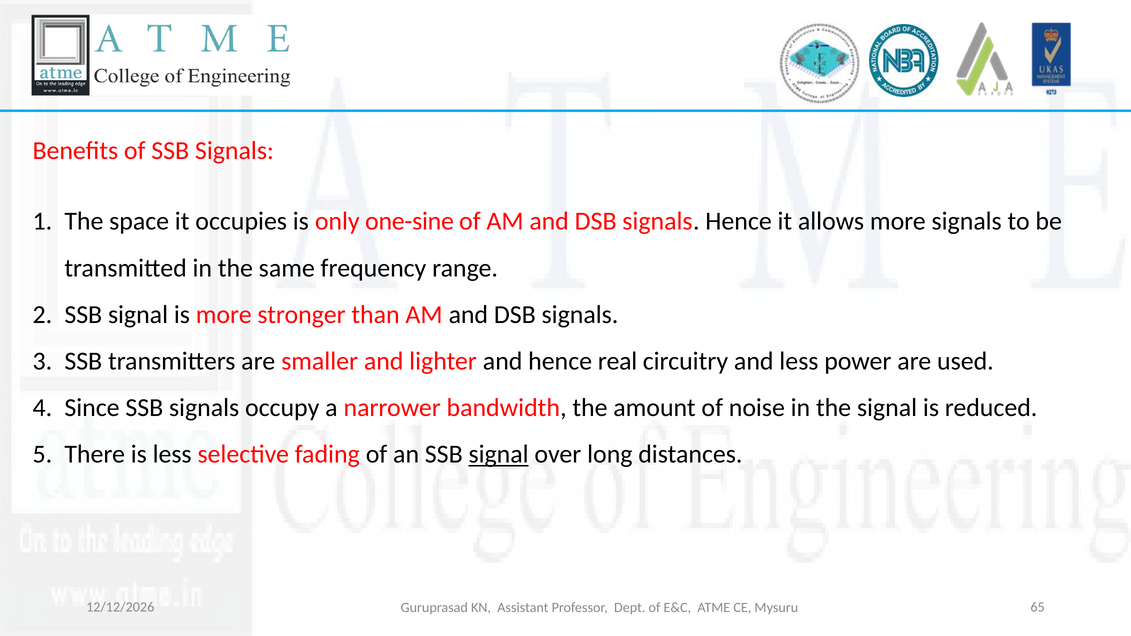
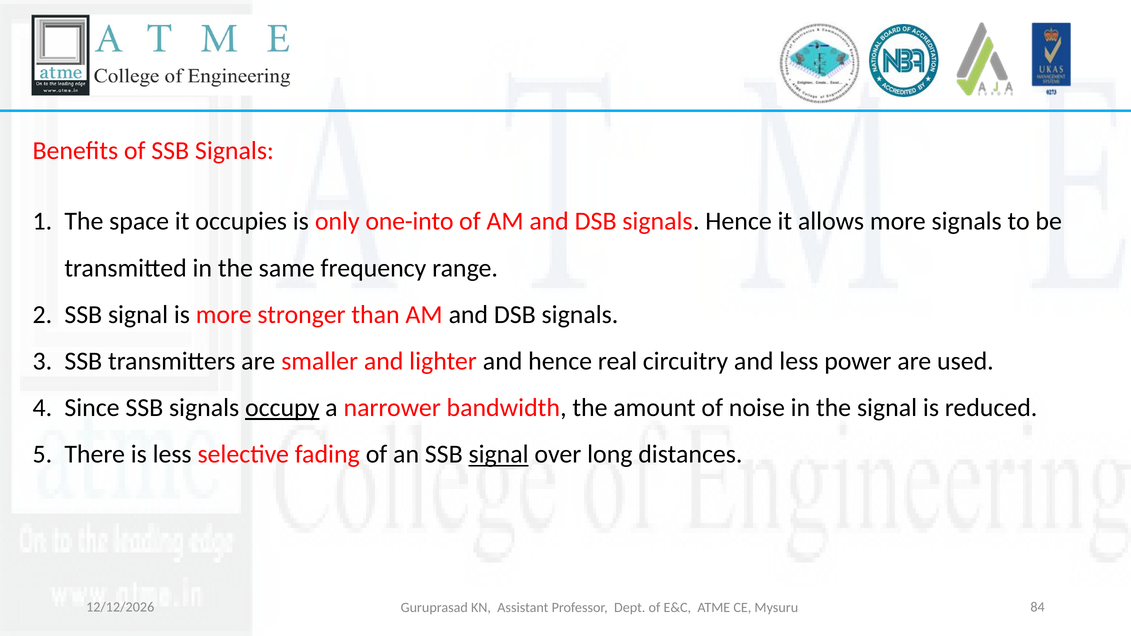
one-sine: one-sine -> one-into
occupy underline: none -> present
65: 65 -> 84
